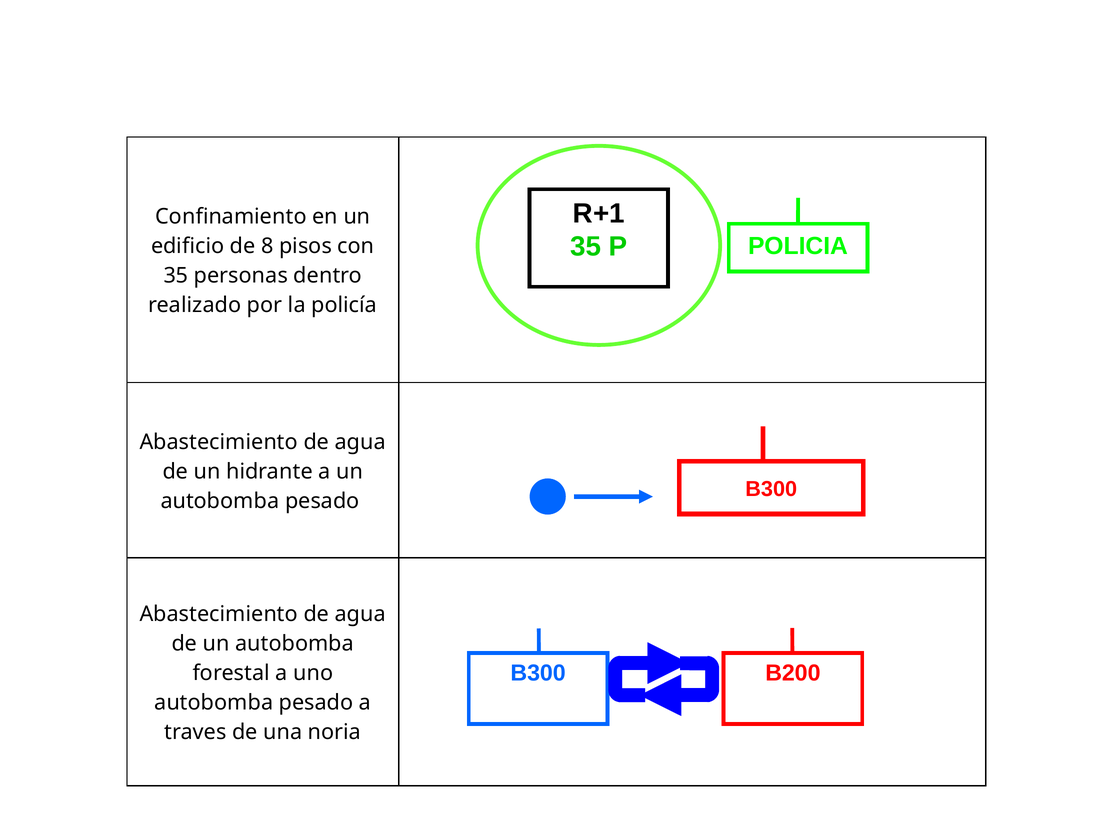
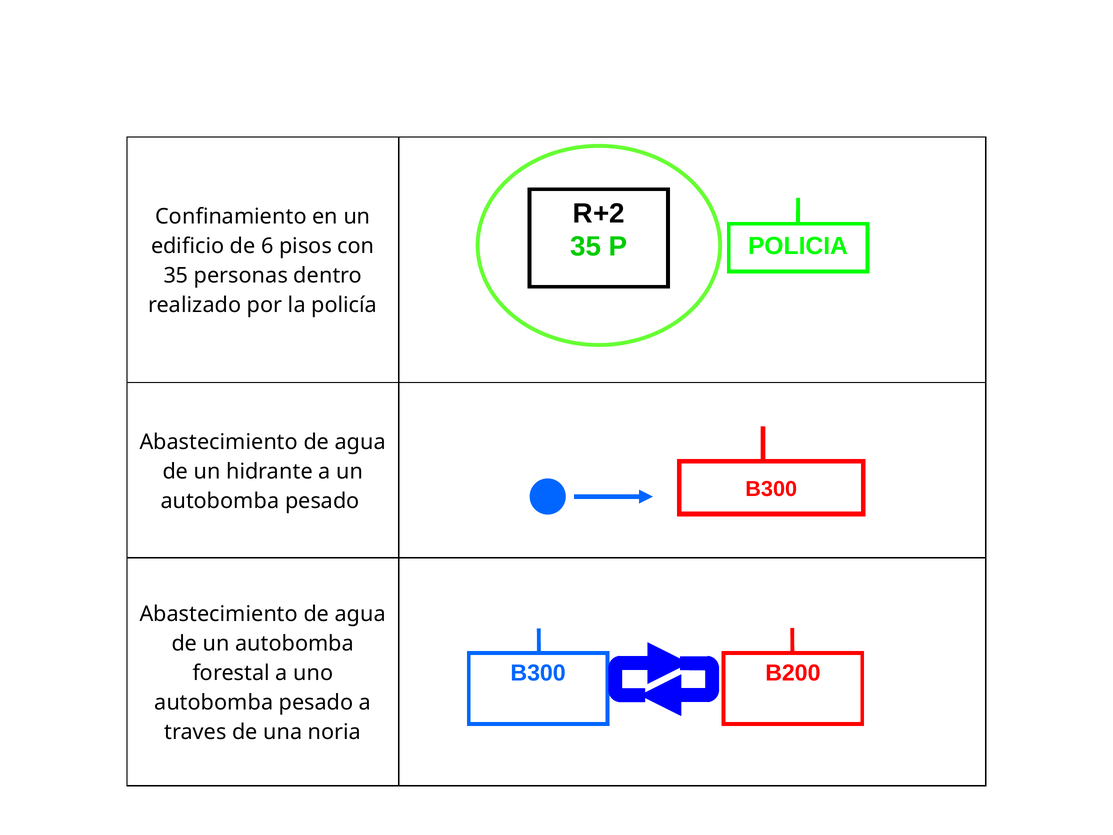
R+1: R+1 -> R+2
8: 8 -> 6
